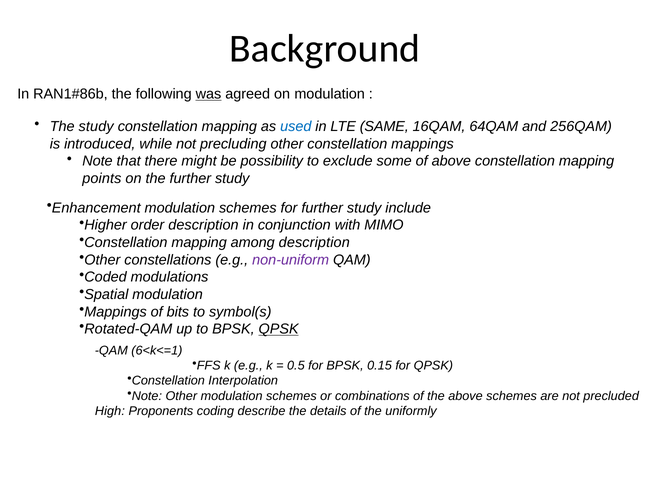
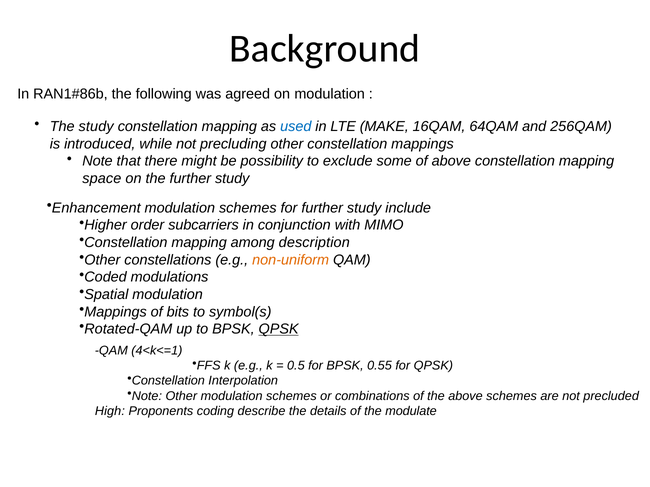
was underline: present -> none
SAME: SAME -> MAKE
points: points -> space
order description: description -> subcarriers
non-uniform colour: purple -> orange
6<k<=1: 6<k<=1 -> 4<k<=1
0.15: 0.15 -> 0.55
uniformly: uniformly -> modulate
